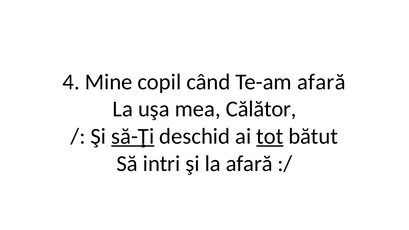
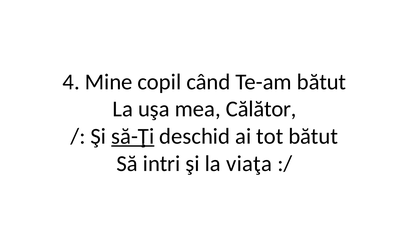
Te-am afară: afară -> bătut
tot underline: present -> none
la afară: afară -> viaţa
